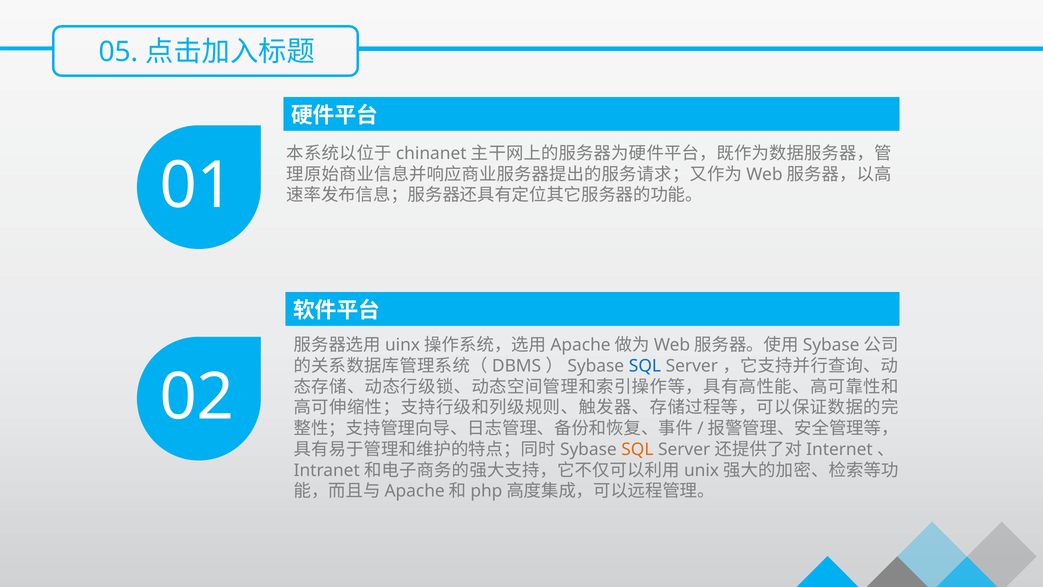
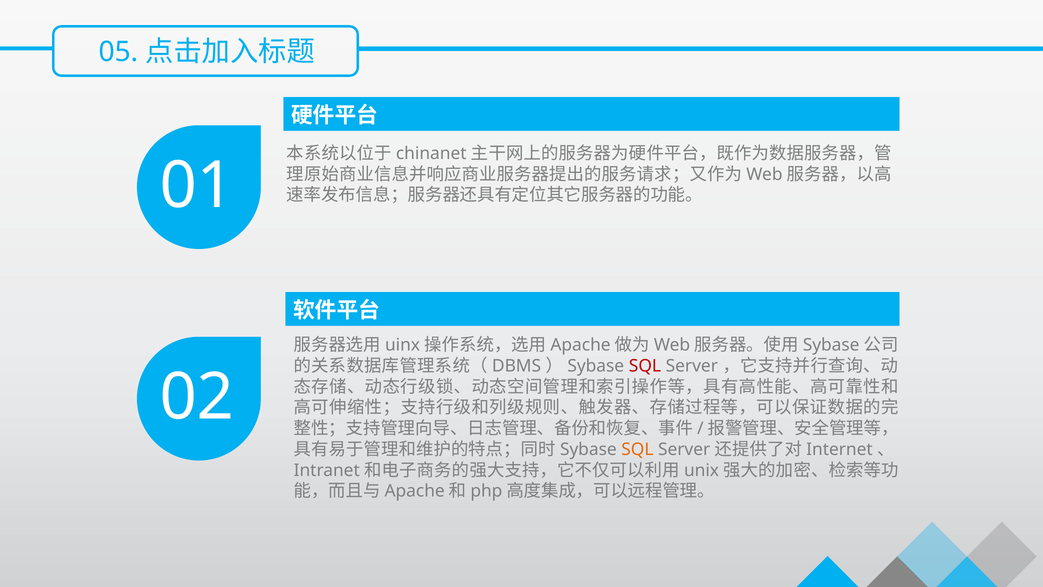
SQL at (645, 366) colour: blue -> red
